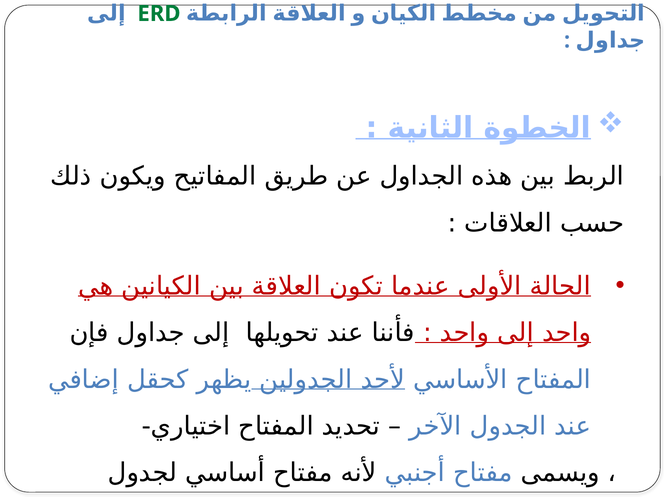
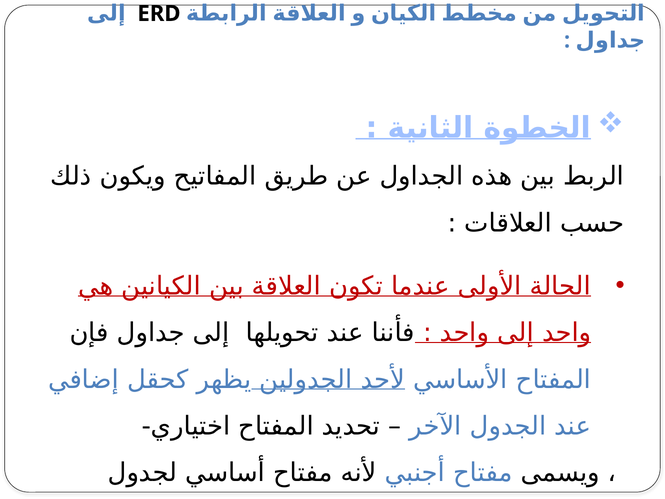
ERD colour: green -> black
